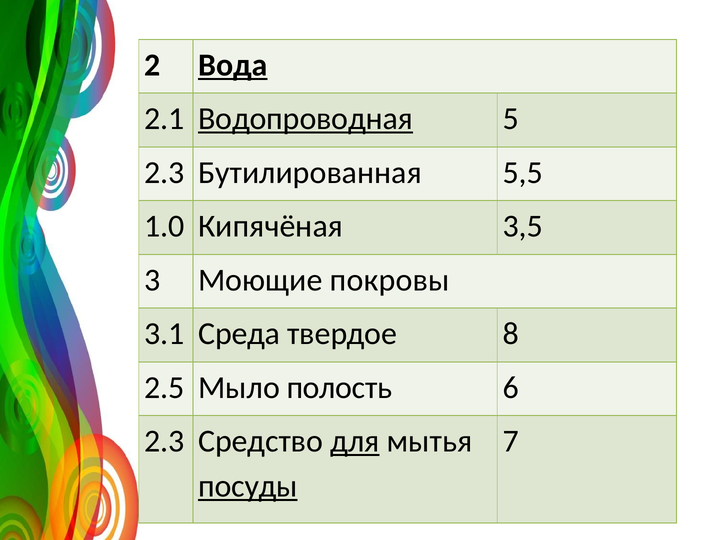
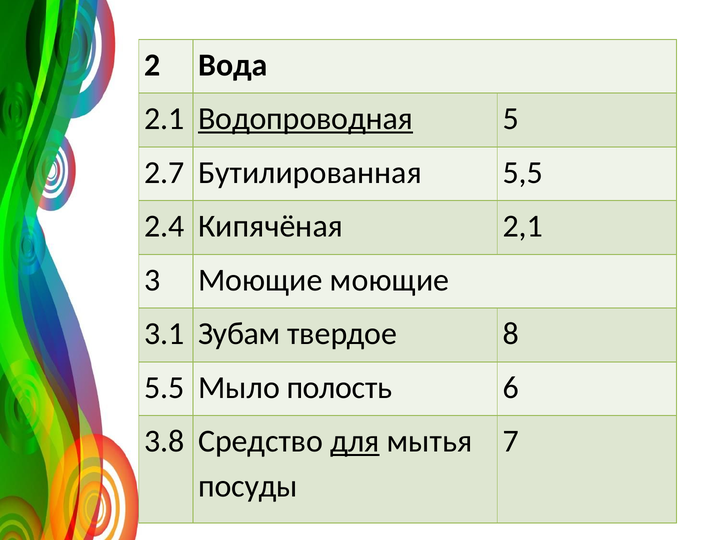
Вода underline: present -> none
2.3 at (164, 172): 2.3 -> 2.7
1.0: 1.0 -> 2.4
3,5: 3,5 -> 2,1
Моющие покровы: покровы -> моющие
Среда: Среда -> Зубам
2.5: 2.5 -> 5.5
2.3 at (164, 441): 2.3 -> 3.8
посуды underline: present -> none
